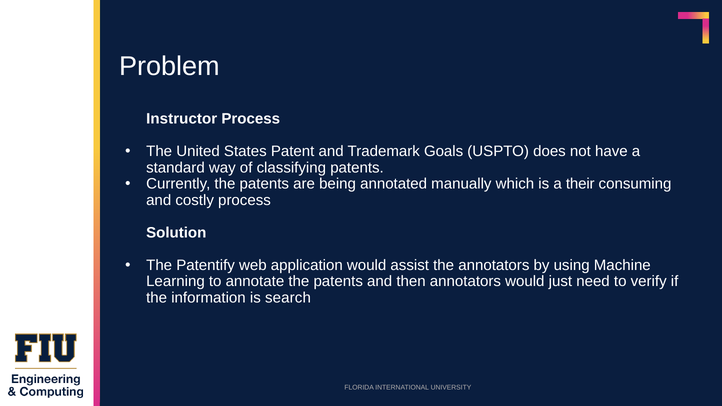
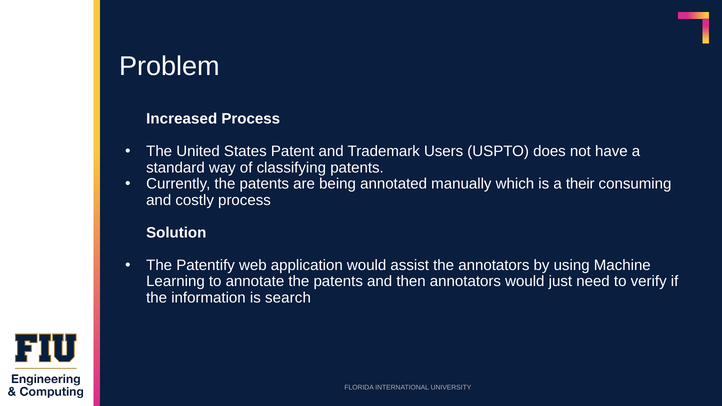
Instructor: Instructor -> Increased
Goals: Goals -> Users
